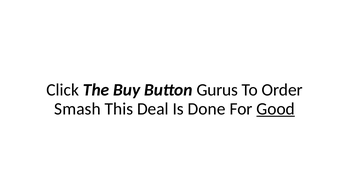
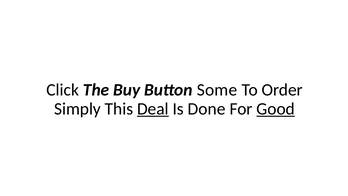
Gurus: Gurus -> Some
Smash: Smash -> Simply
Deal underline: none -> present
